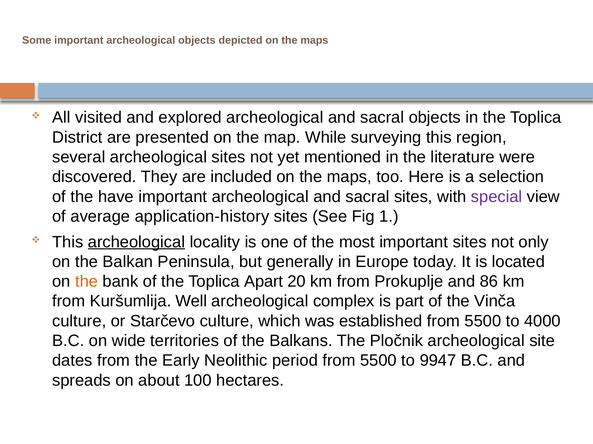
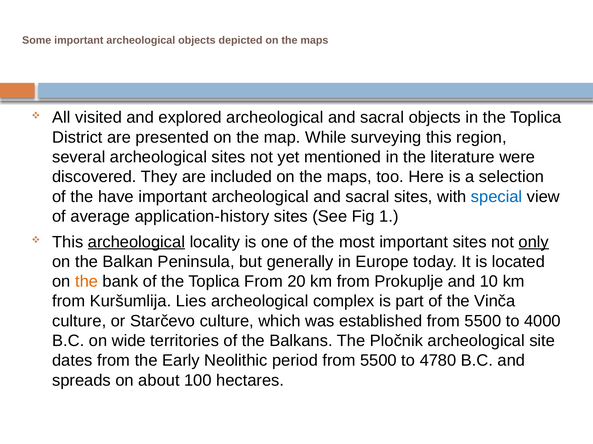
special colour: purple -> blue
only underline: none -> present
Toplica Apart: Apart -> From
86: 86 -> 10
Well: Well -> Lies
9947: 9947 -> 4780
